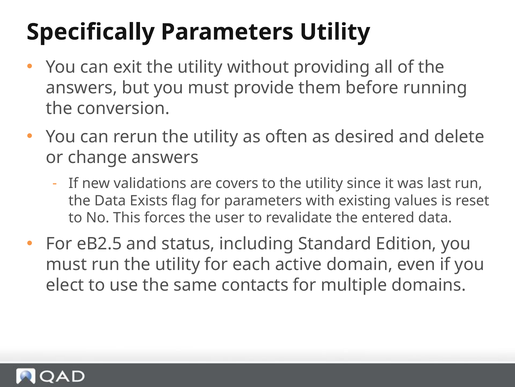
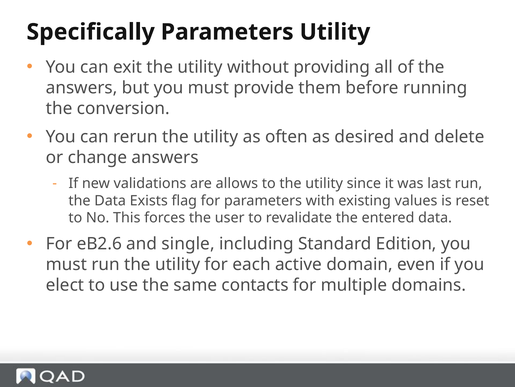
covers: covers -> allows
eB2.5: eB2.5 -> eB2.6
status: status -> single
